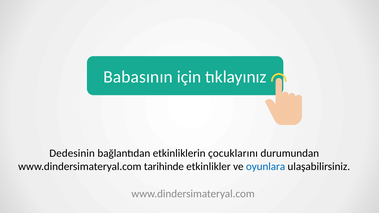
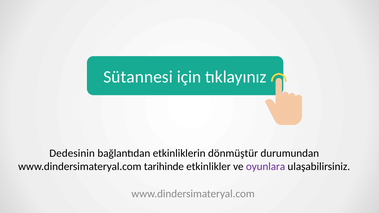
Babasının: Babasının -> Sütannesi
çocuklarını: çocuklarını -> dönmüştür
oyunlara colour: blue -> purple
